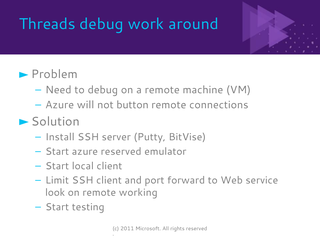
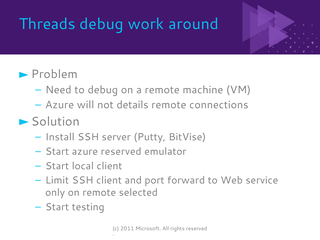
button: button -> details
look: look -> only
working: working -> selected
